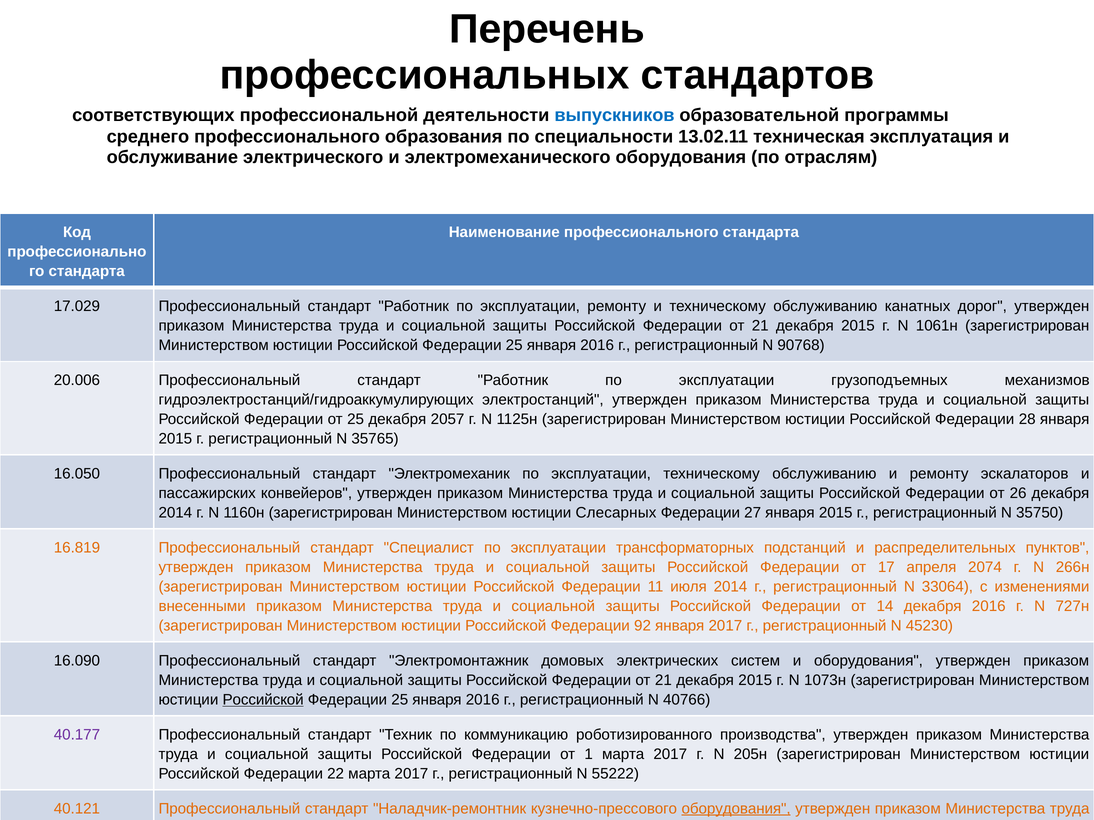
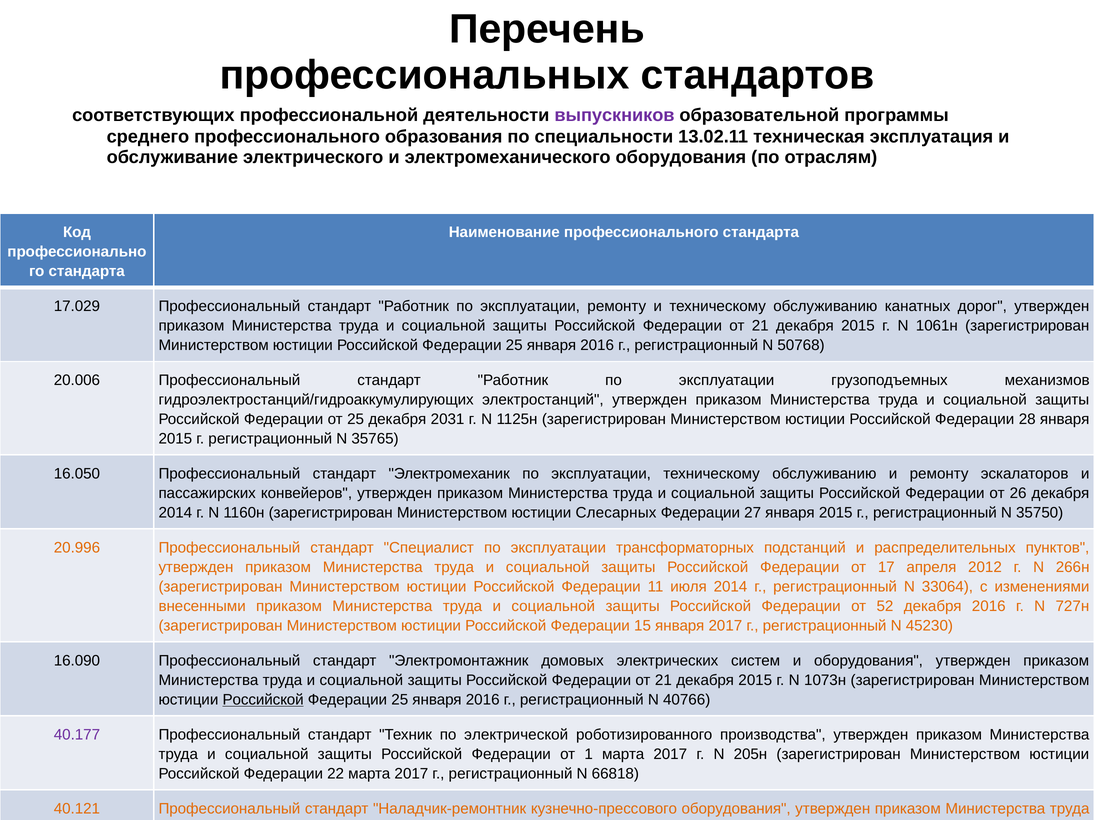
выпускников colour: blue -> purple
90768: 90768 -> 50768
2057: 2057 -> 2031
16.819: 16.819 -> 20.996
2074: 2074 -> 2012
14: 14 -> 52
92: 92 -> 15
коммуникацию: коммуникацию -> электрической
55222: 55222 -> 66818
оборудования at (736, 809) underline: present -> none
